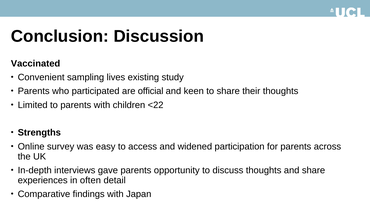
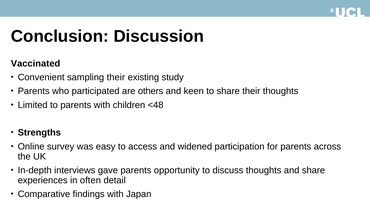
sampling lives: lives -> their
official: official -> others
<22: <22 -> <48
